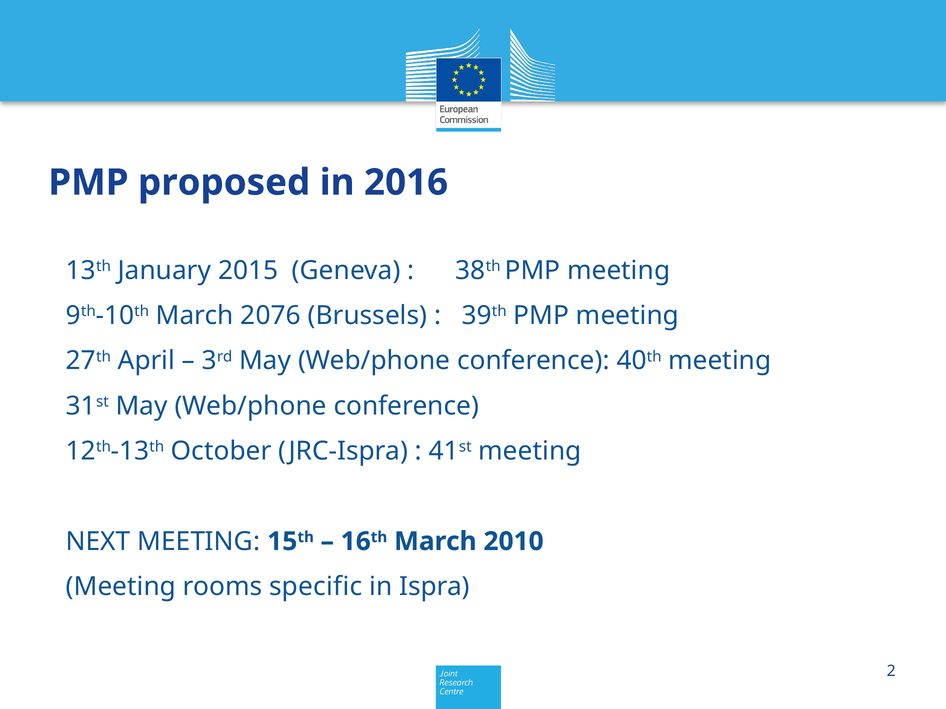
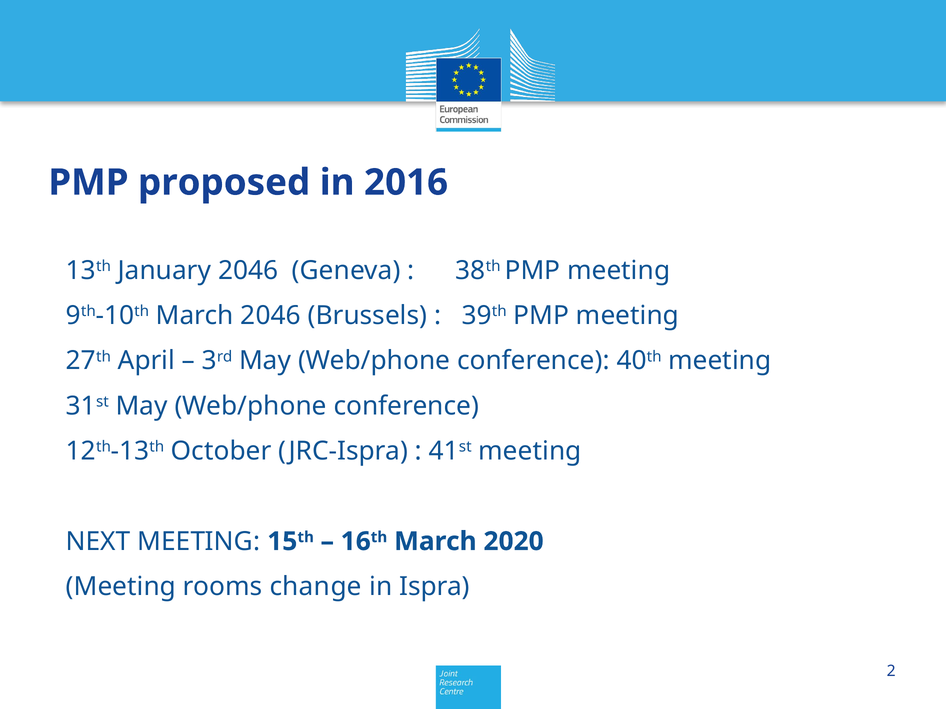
January 2015: 2015 -> 2046
March 2076: 2076 -> 2046
2010: 2010 -> 2020
specific: specific -> change
